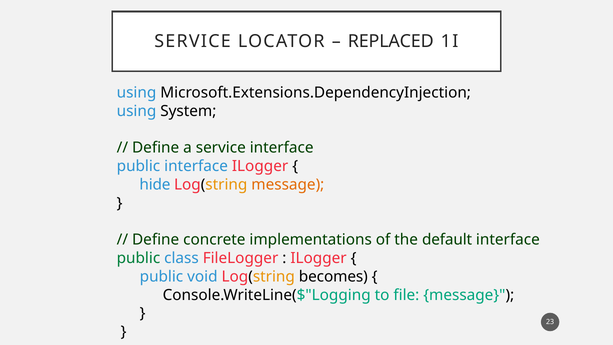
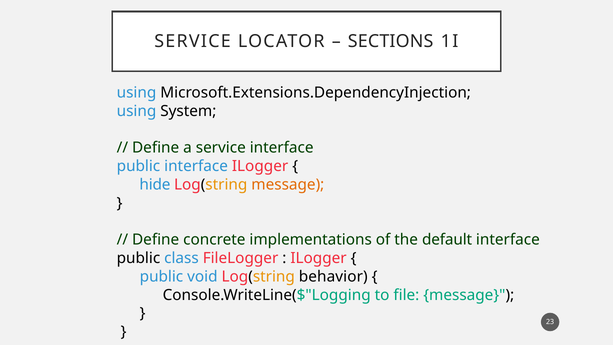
REPLACED: REPLACED -> SECTIONS
public at (138, 258) colour: green -> black
becomes: becomes -> behavior
